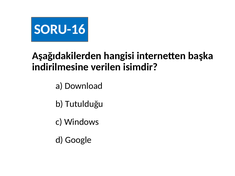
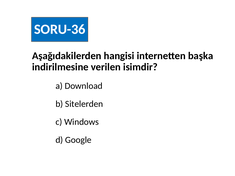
SORU-16: SORU-16 -> SORU-36
Tutulduğu: Tutulduğu -> Sitelerden
